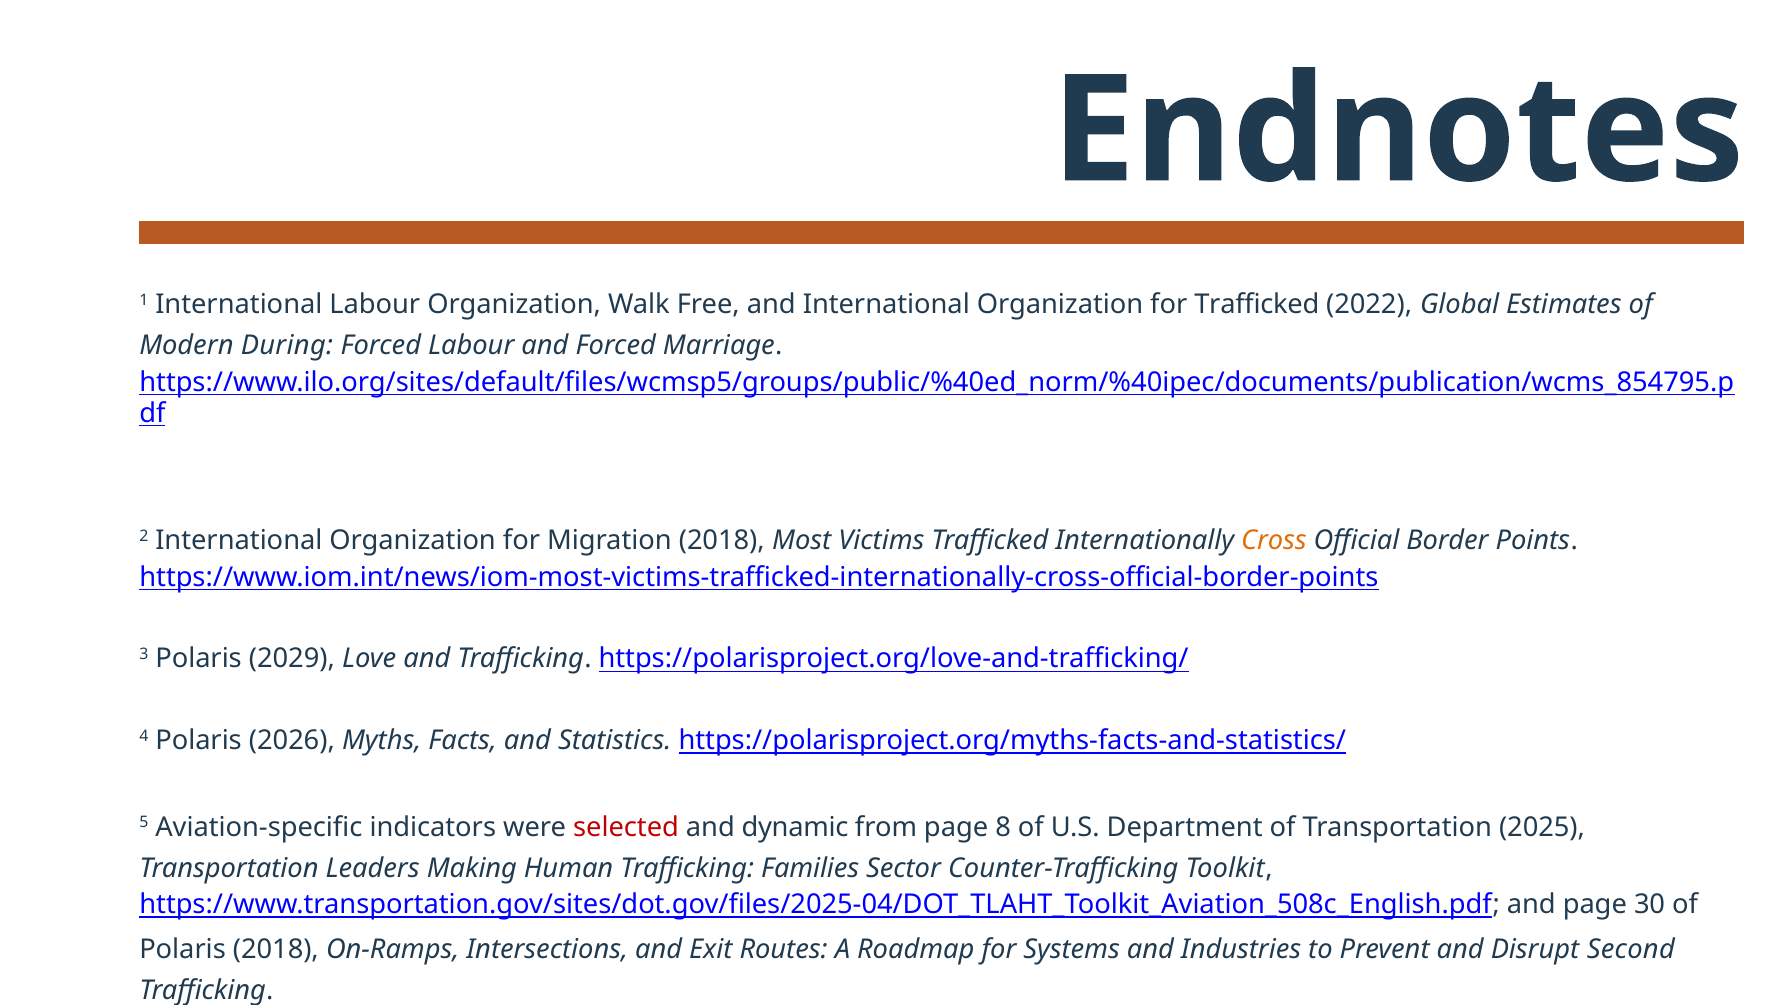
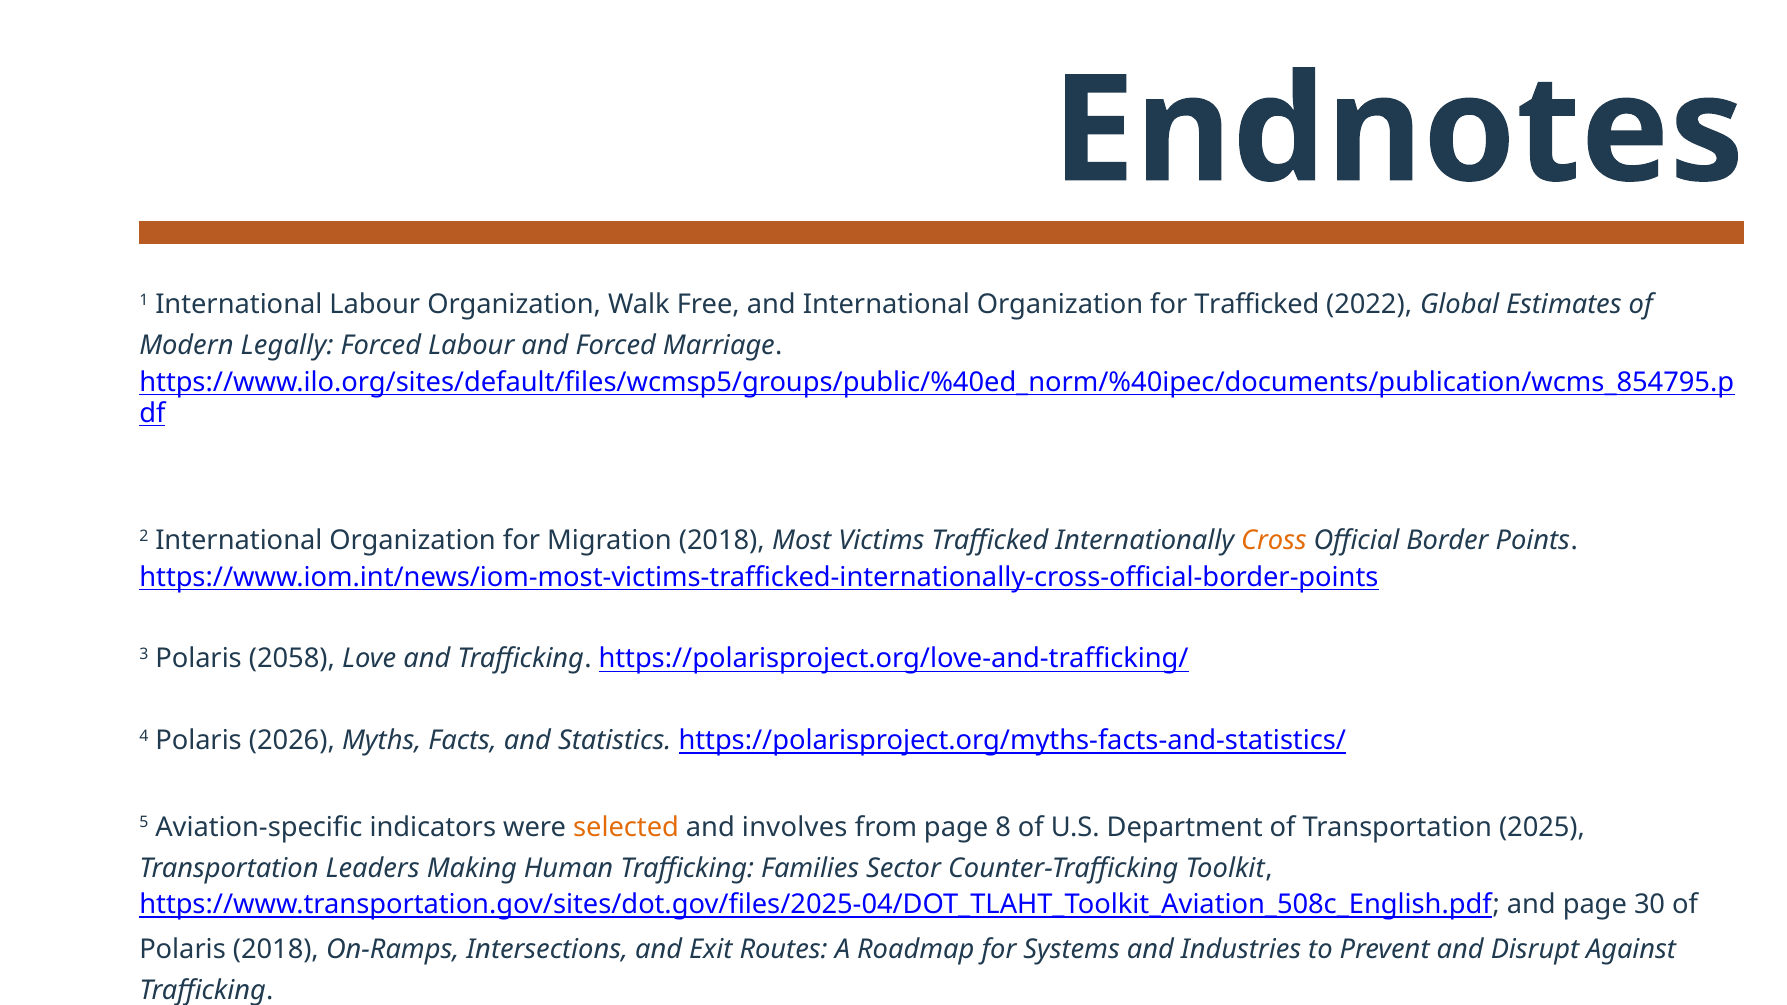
During: During -> Legally
2029: 2029 -> 2058
selected colour: red -> orange
dynamic: dynamic -> involves
Second: Second -> Against
